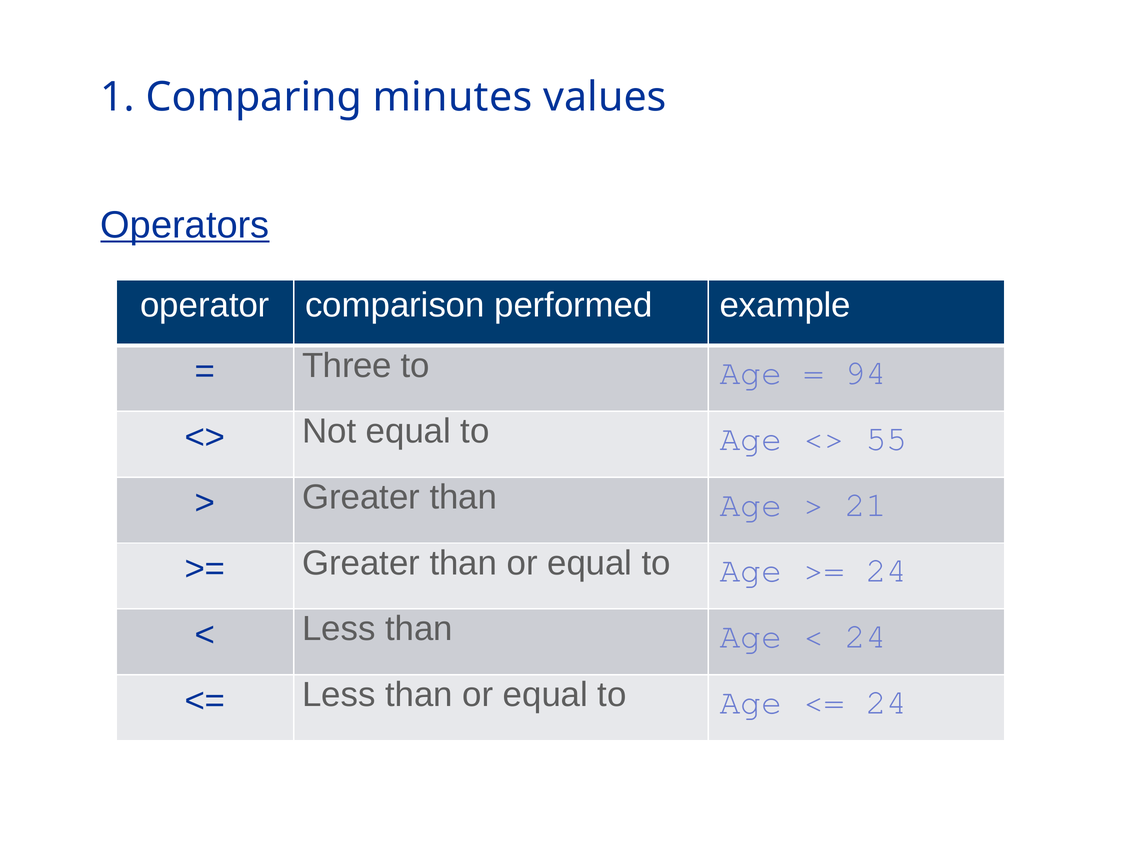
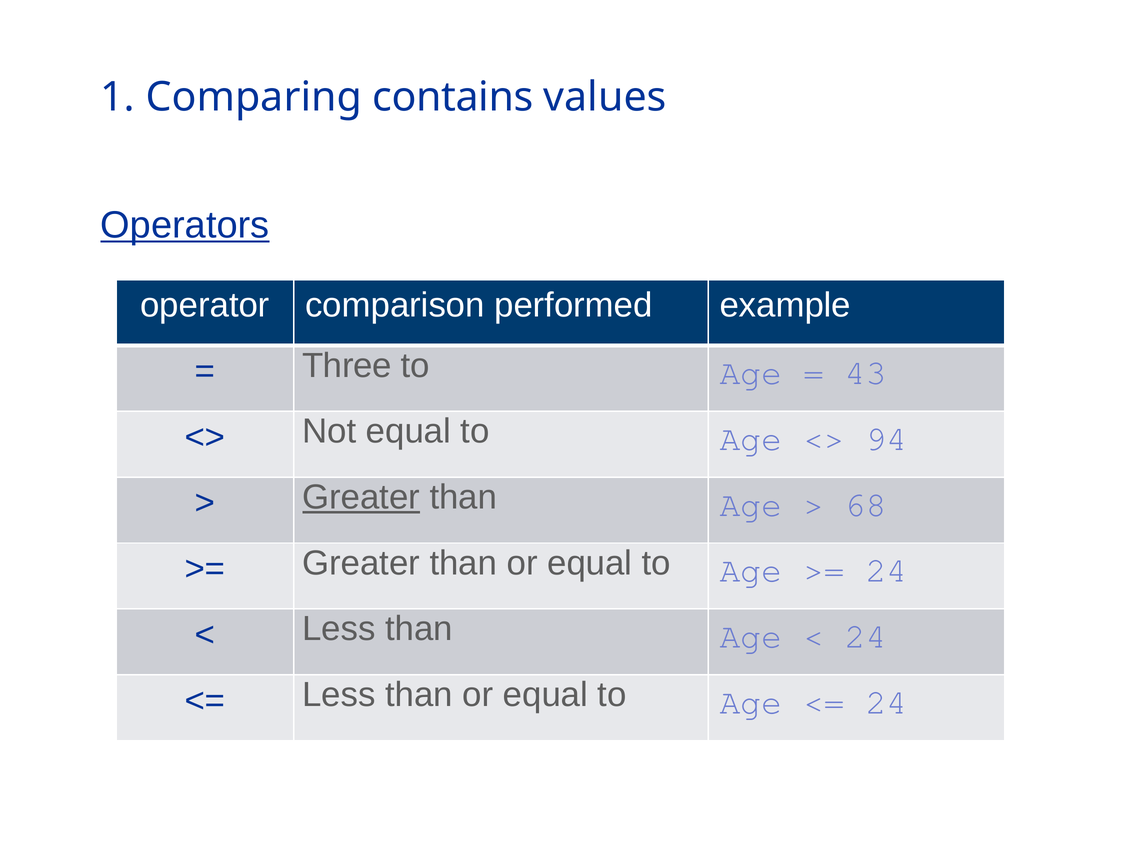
minutes: minutes -> contains
94: 94 -> 43
55: 55 -> 94
Greater at (361, 497) underline: none -> present
21: 21 -> 68
